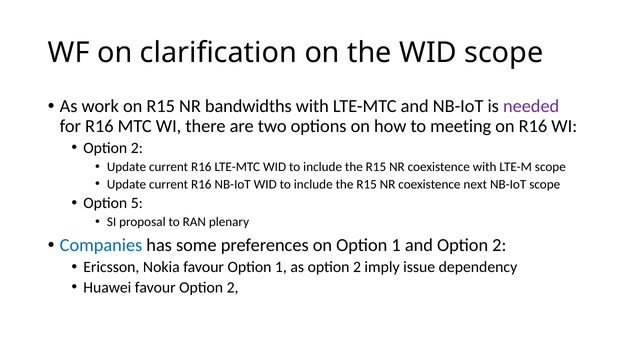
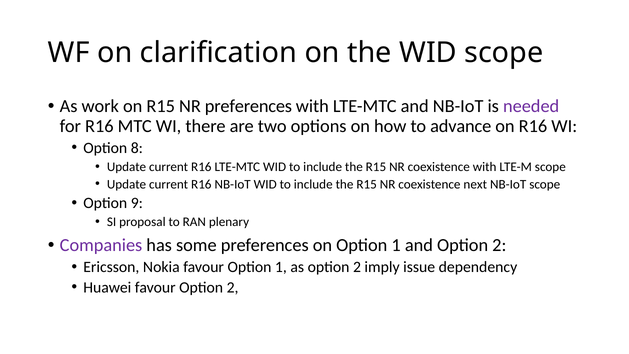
NR bandwidths: bandwidths -> preferences
meeting: meeting -> advance
2 at (137, 148): 2 -> 8
5: 5 -> 9
Companies colour: blue -> purple
